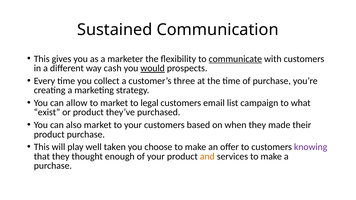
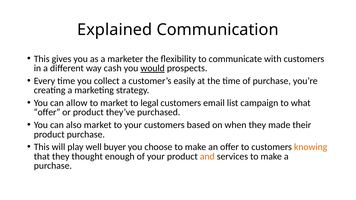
Sustained: Sustained -> Explained
communicate underline: present -> none
three: three -> easily
exist at (47, 112): exist -> offer
taken: taken -> buyer
knowing colour: purple -> orange
